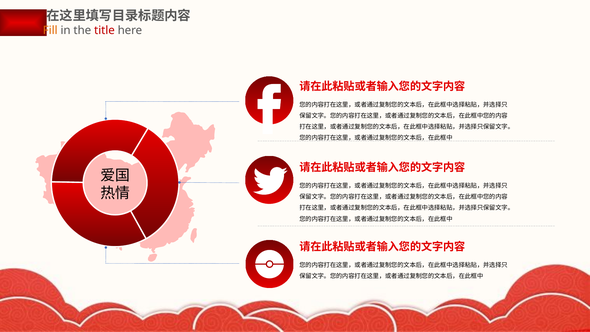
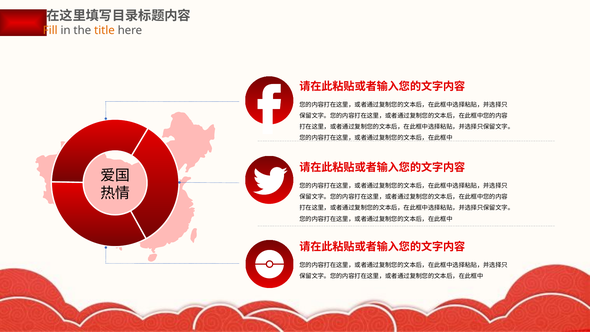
title colour: red -> orange
